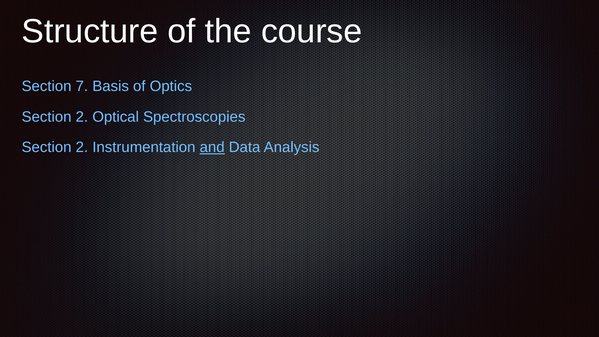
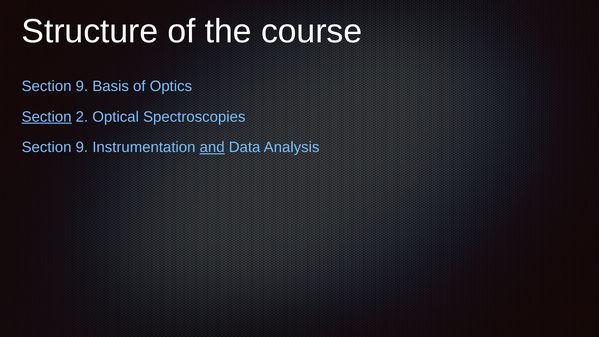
7 at (82, 86): 7 -> 9
Section at (47, 117) underline: none -> present
2 at (82, 147): 2 -> 9
